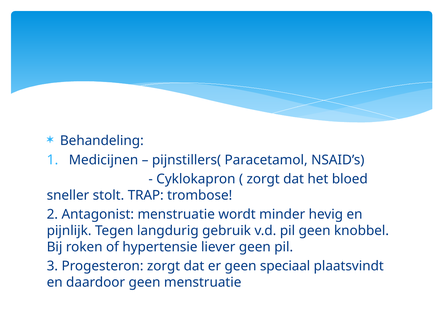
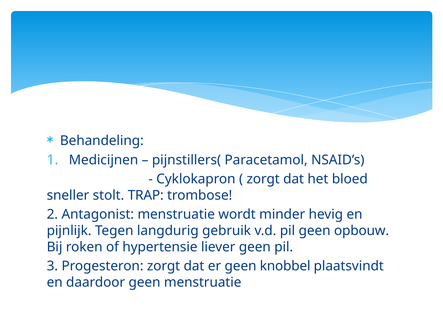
knobbel: knobbel -> opbouw
speciaal: speciaal -> knobbel
